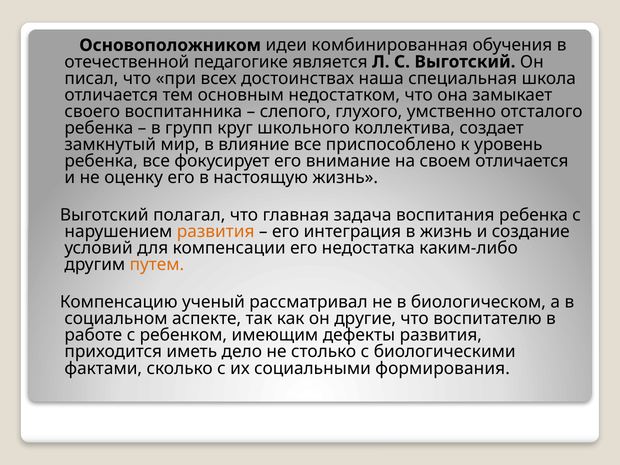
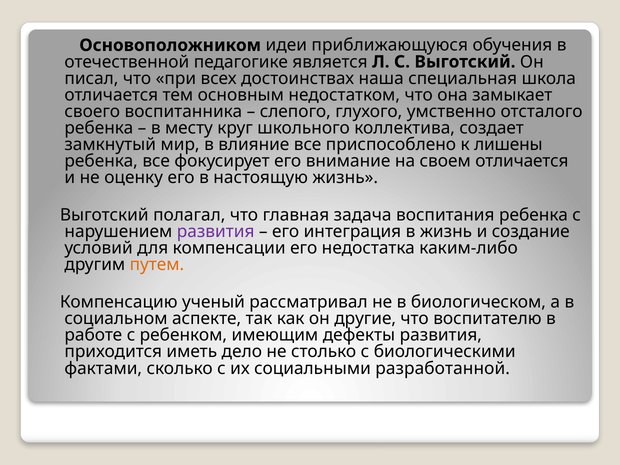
комбинированная: комбинированная -> приближающуюся
групп: групп -> месту
уровень: уровень -> лишены
развития at (216, 232) colour: orange -> purple
формирования: формирования -> разработанной
